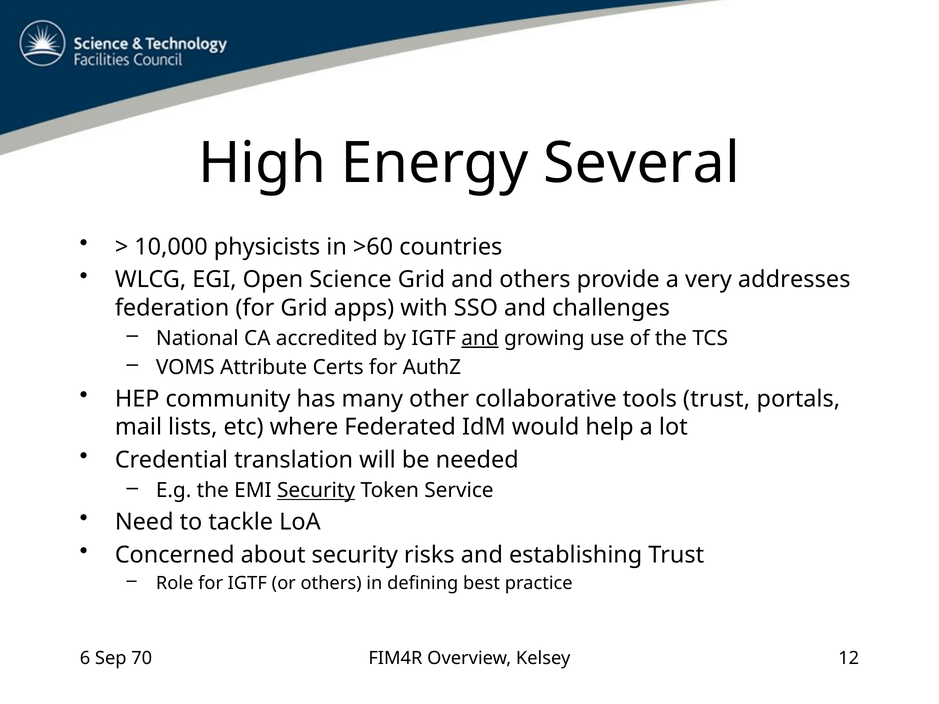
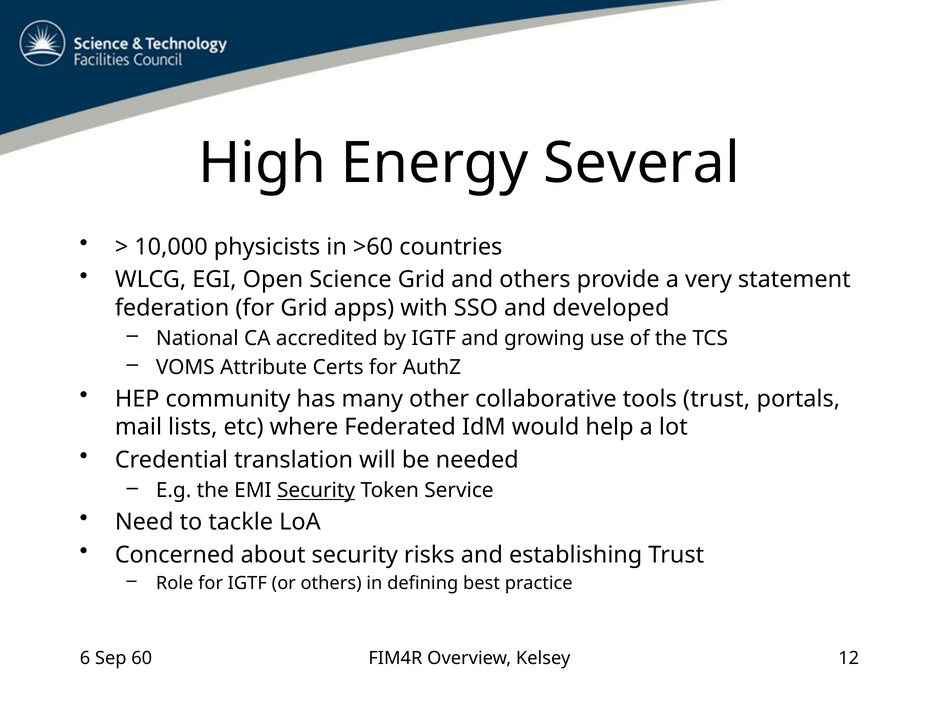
addresses: addresses -> statement
challenges: challenges -> developed
and at (480, 338) underline: present -> none
70: 70 -> 60
